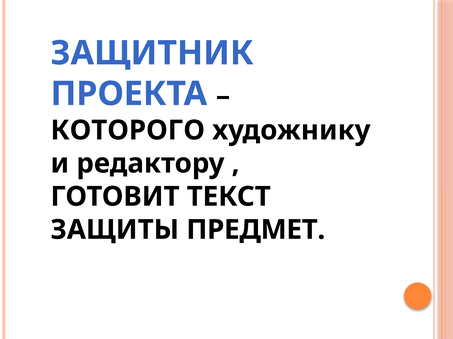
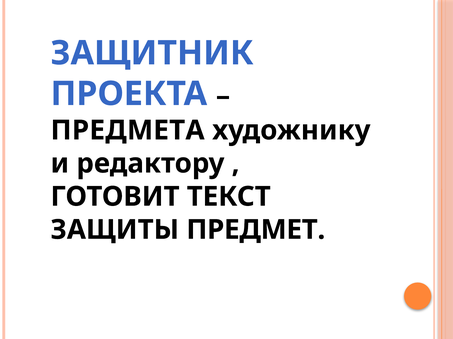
КОТОРОГО: КОТОРОГО -> ПРЕДМЕТА
